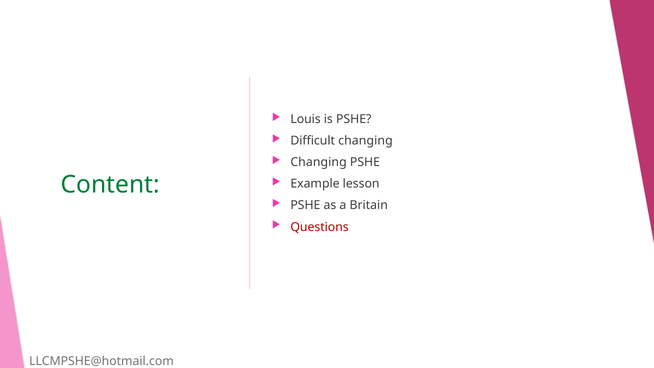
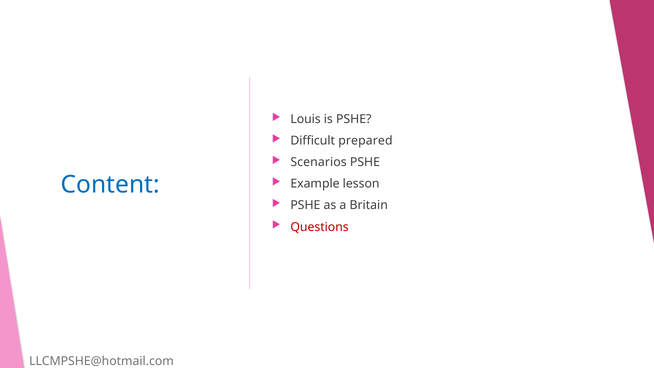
Difficult changing: changing -> prepared
Changing at (319, 162): Changing -> Scenarios
Content colour: green -> blue
